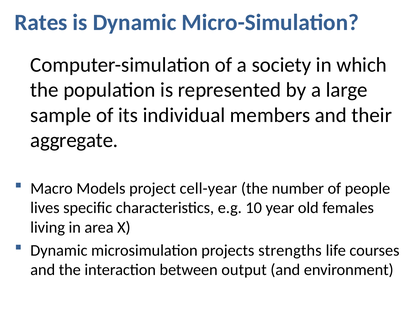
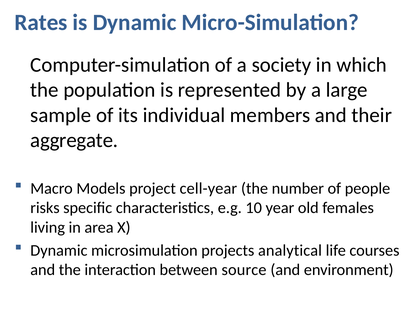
lives: lives -> risks
strengths: strengths -> analytical
output: output -> source
